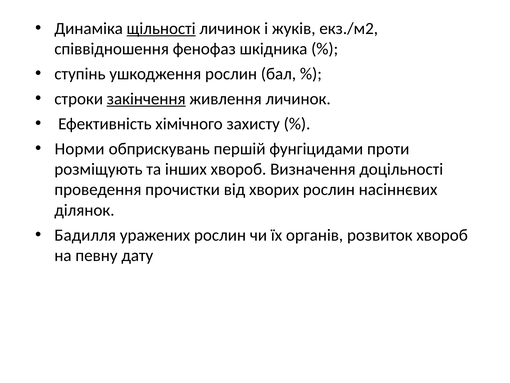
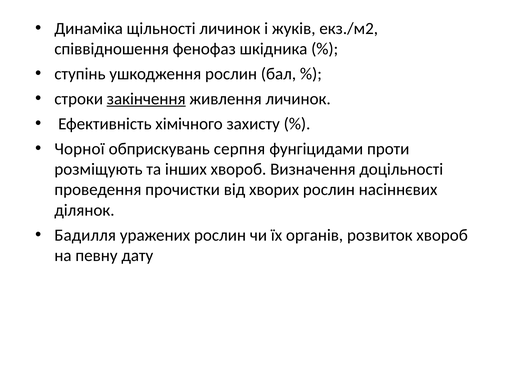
щільності underline: present -> none
Норми: Норми -> Чорної
першій: першій -> серпня
